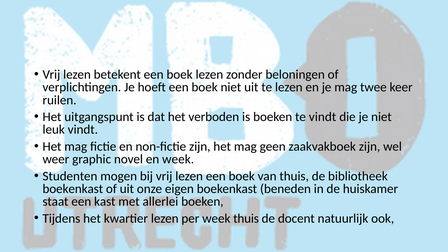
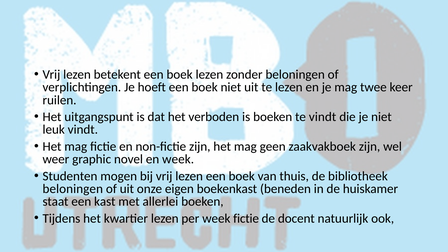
boekenkast at (73, 189): boekenkast -> beloningen
week thuis: thuis -> fictie
